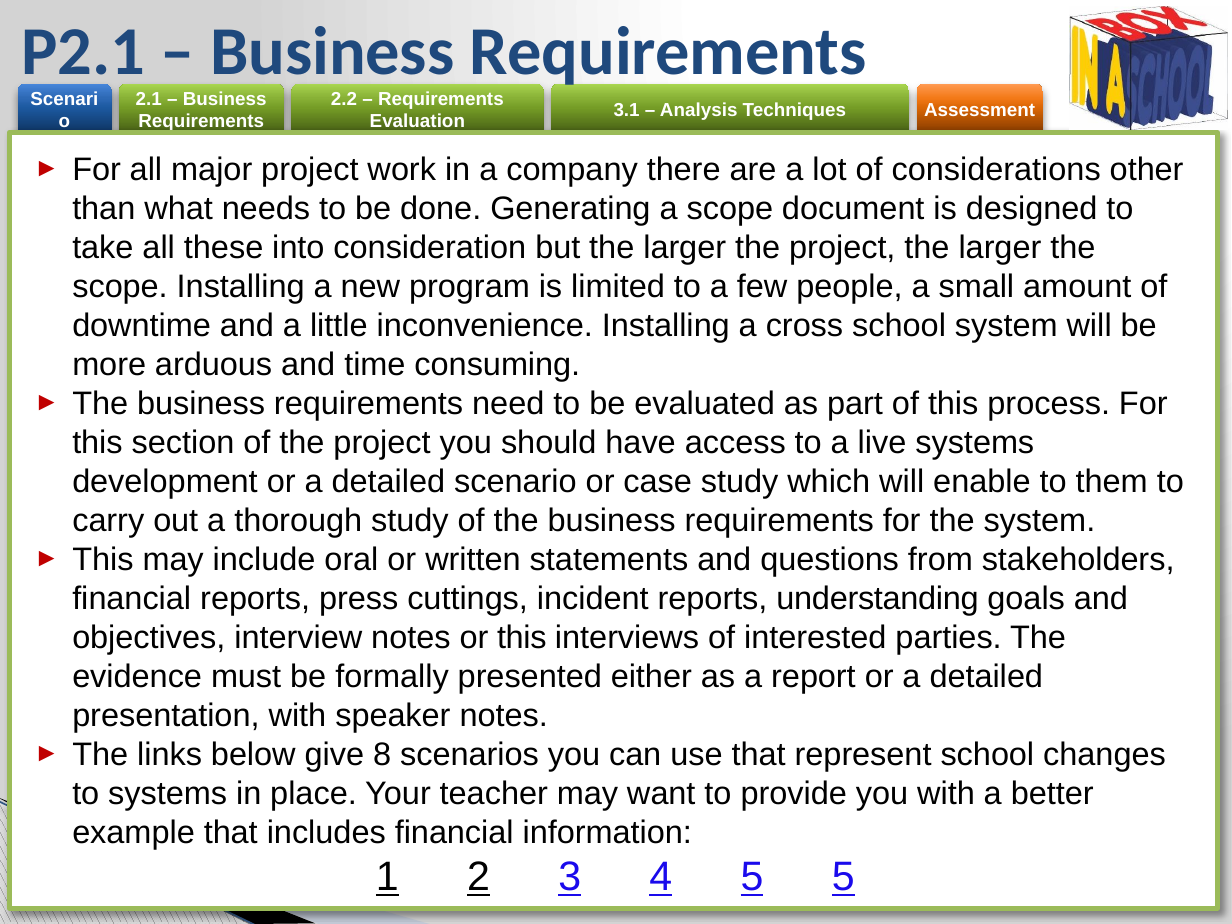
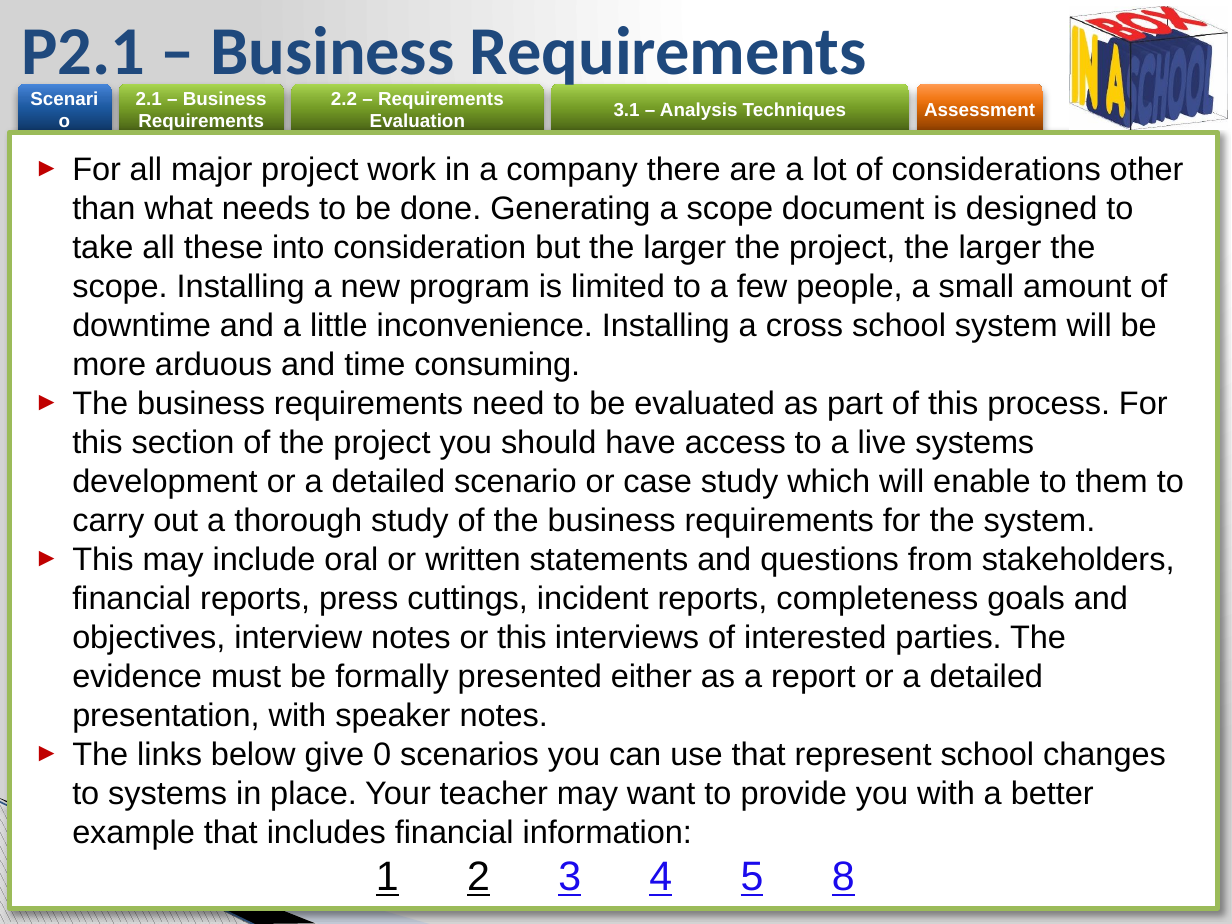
understanding: understanding -> completeness
8: 8 -> 0
5 5: 5 -> 8
